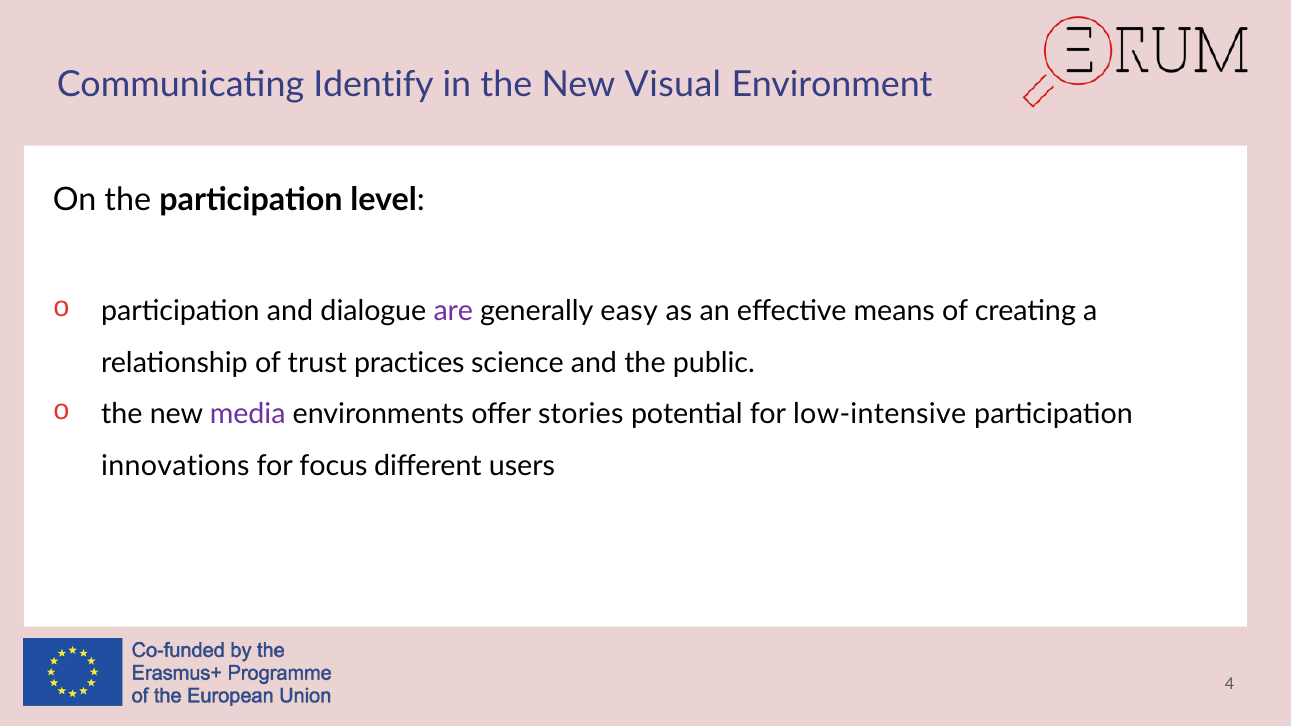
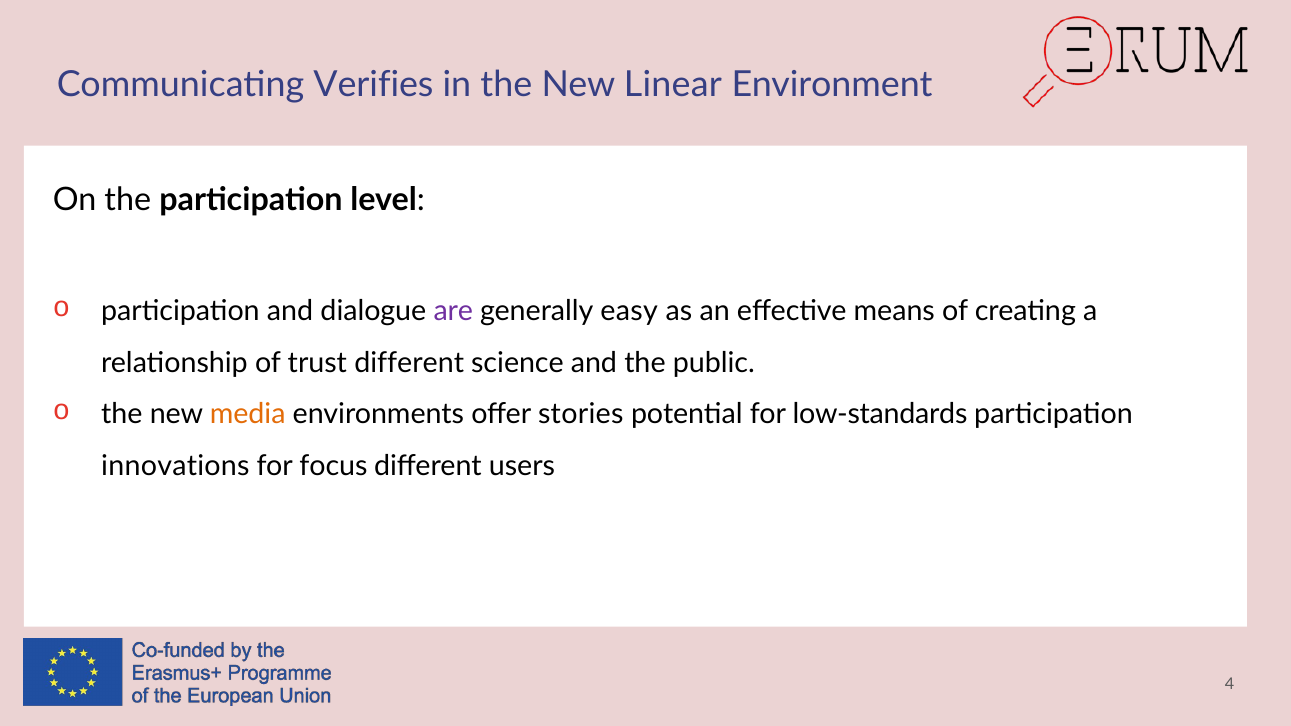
Identify: Identify -> Verifies
Visual: Visual -> Linear
trust practices: practices -> different
media colour: purple -> orange
low-intensive: low-intensive -> low-standards
